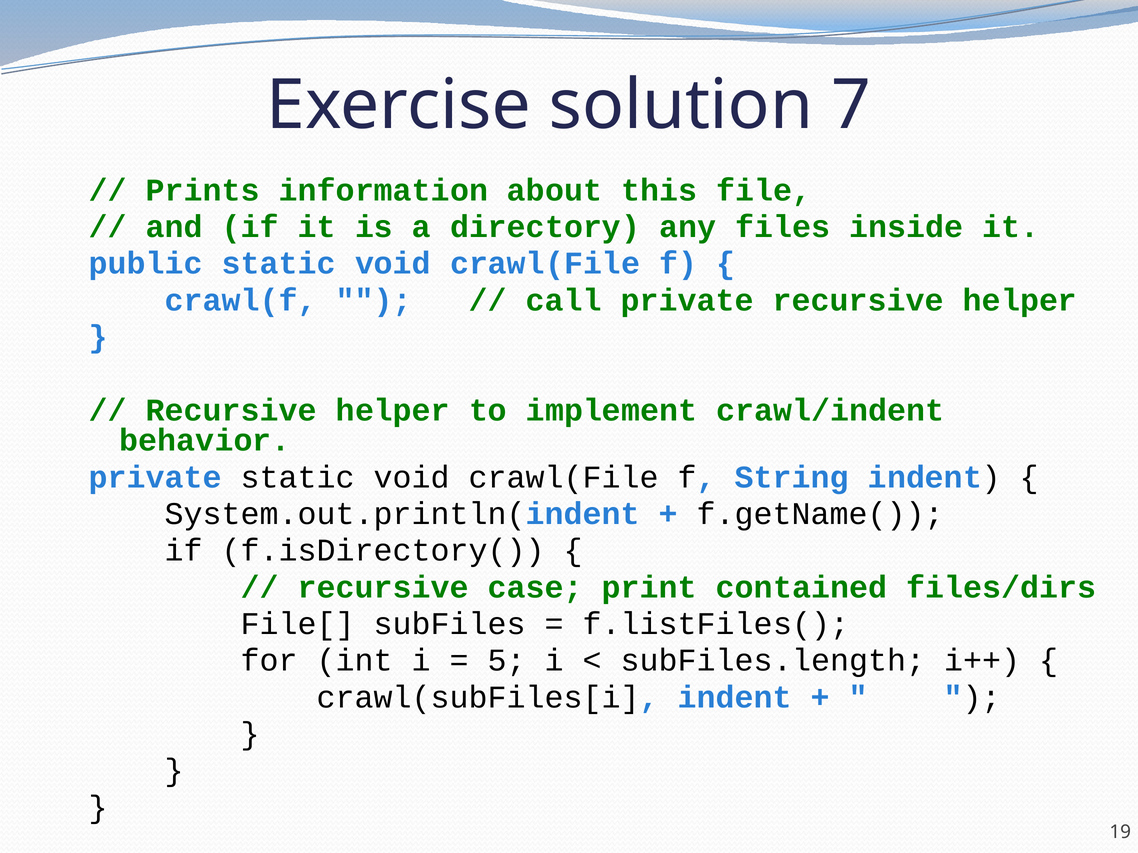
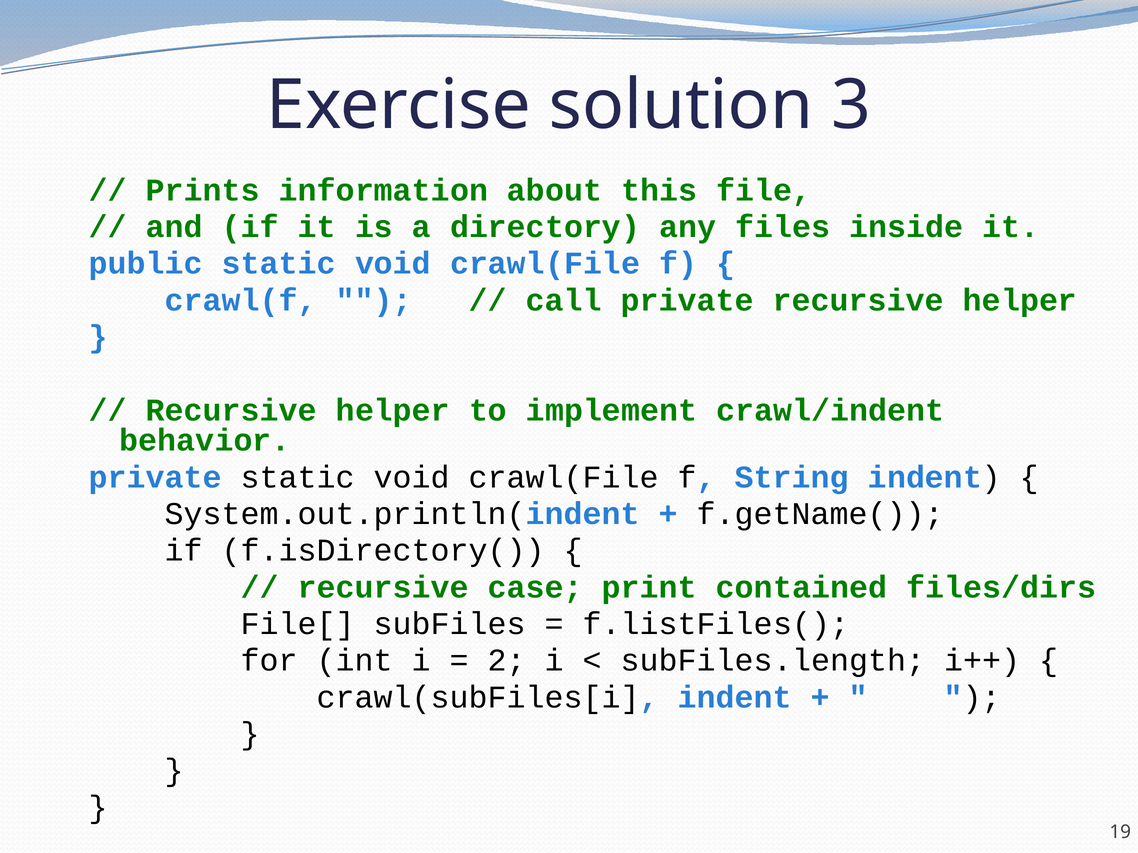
7: 7 -> 3
5: 5 -> 2
